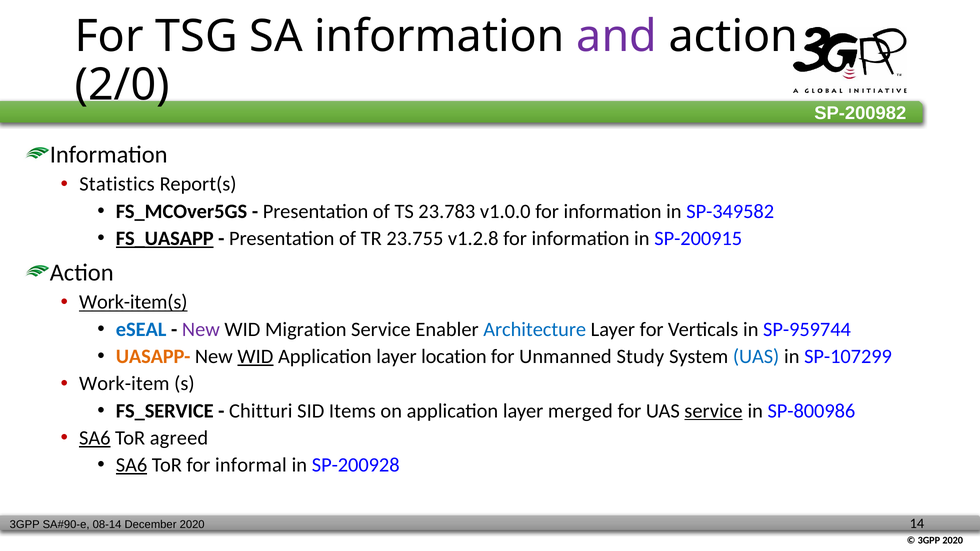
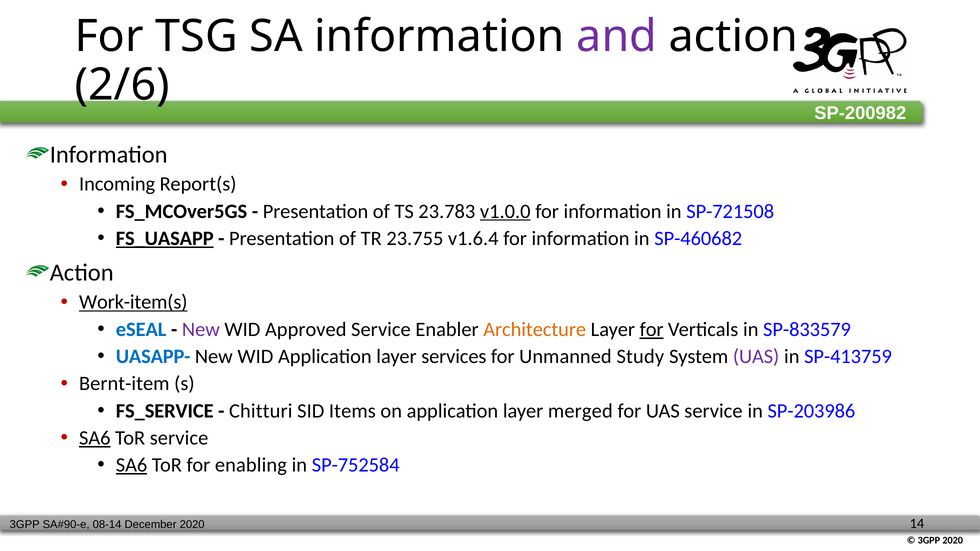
2/0: 2/0 -> 2/6
Statistics: Statistics -> Incoming
v1.0.0 underline: none -> present
SP-349582: SP-349582 -> SP-721508
v1.2.8: v1.2.8 -> v1.6.4
SP-200915: SP-200915 -> SP-460682
Migration: Migration -> Approved
Architecture colour: blue -> orange
for at (652, 330) underline: none -> present
SP-959744: SP-959744 -> SP-833579
UASAPP- colour: orange -> blue
WID at (255, 357) underline: present -> none
location: location -> services
UAS at (756, 357) colour: blue -> purple
SP-107299: SP-107299 -> SP-413759
Work-item: Work-item -> Bernt-item
service at (713, 411) underline: present -> none
SP-800986: SP-800986 -> SP-203986
ToR agreed: agreed -> service
informal: informal -> enabling
SP-200928: SP-200928 -> SP-752584
